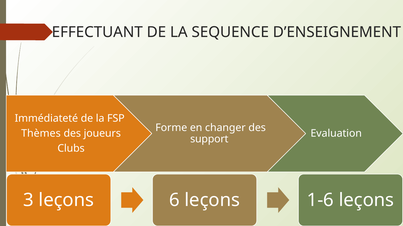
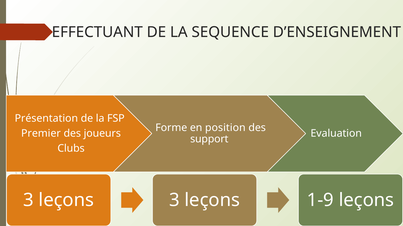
Immédiateté: Immédiateté -> Présentation
changer: changer -> position
Thèmes: Thèmes -> Premier
leçons 6: 6 -> 3
1-6: 1-6 -> 1-9
